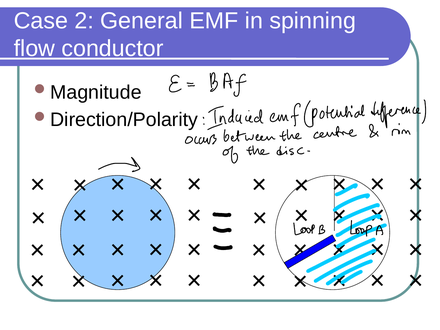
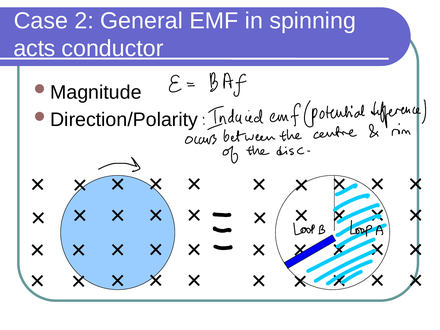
flow: flow -> acts
